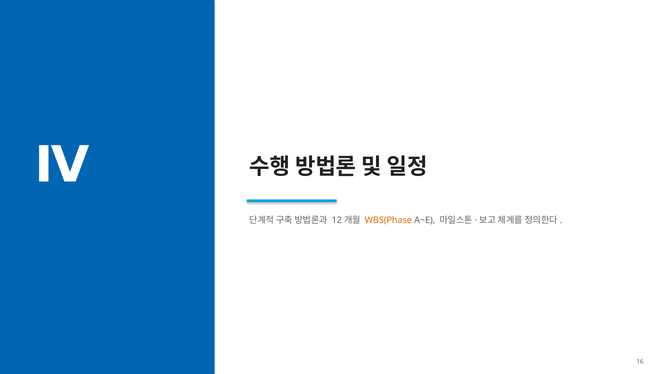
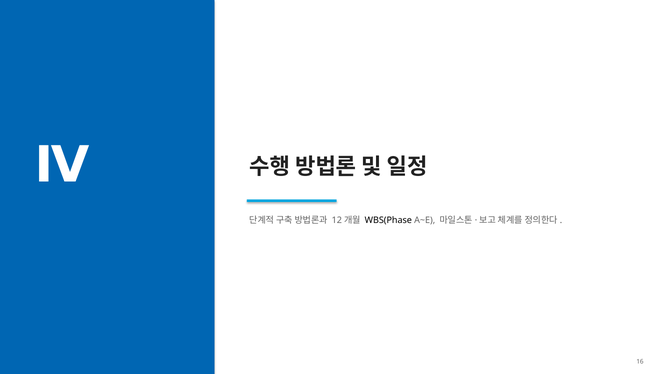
WBS(Phase colour: orange -> black
